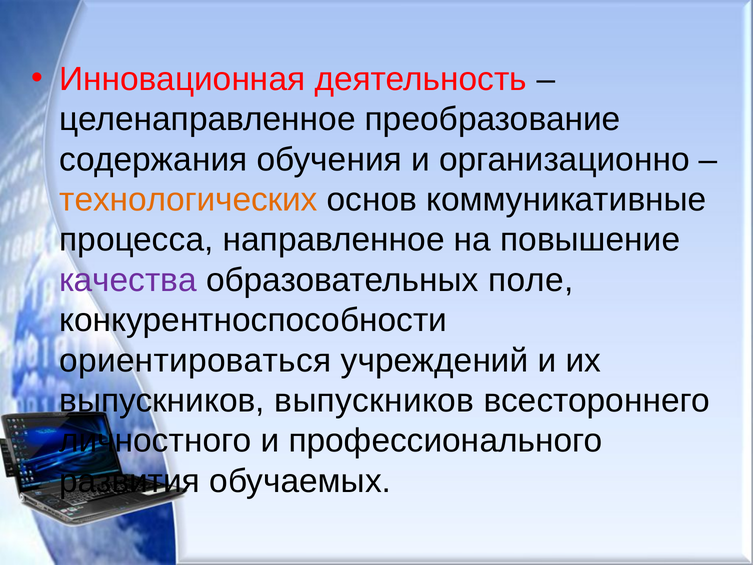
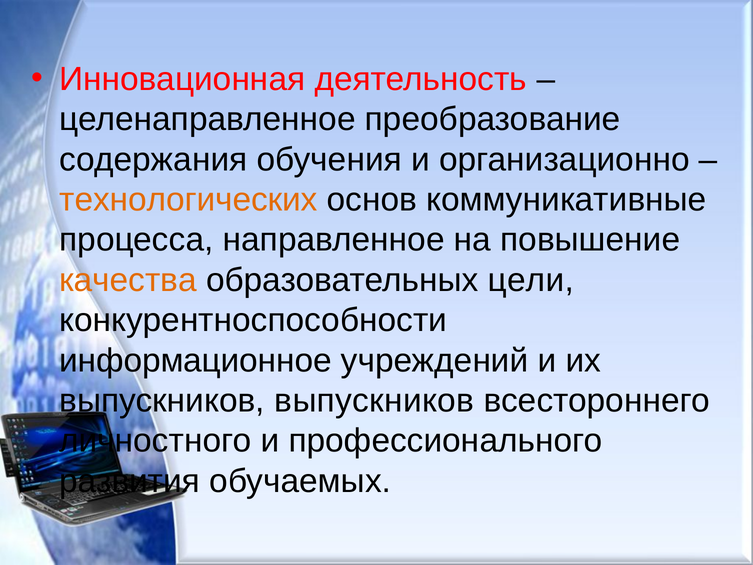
качества colour: purple -> orange
поле: поле -> цели
ориентироваться: ориентироваться -> информационное
